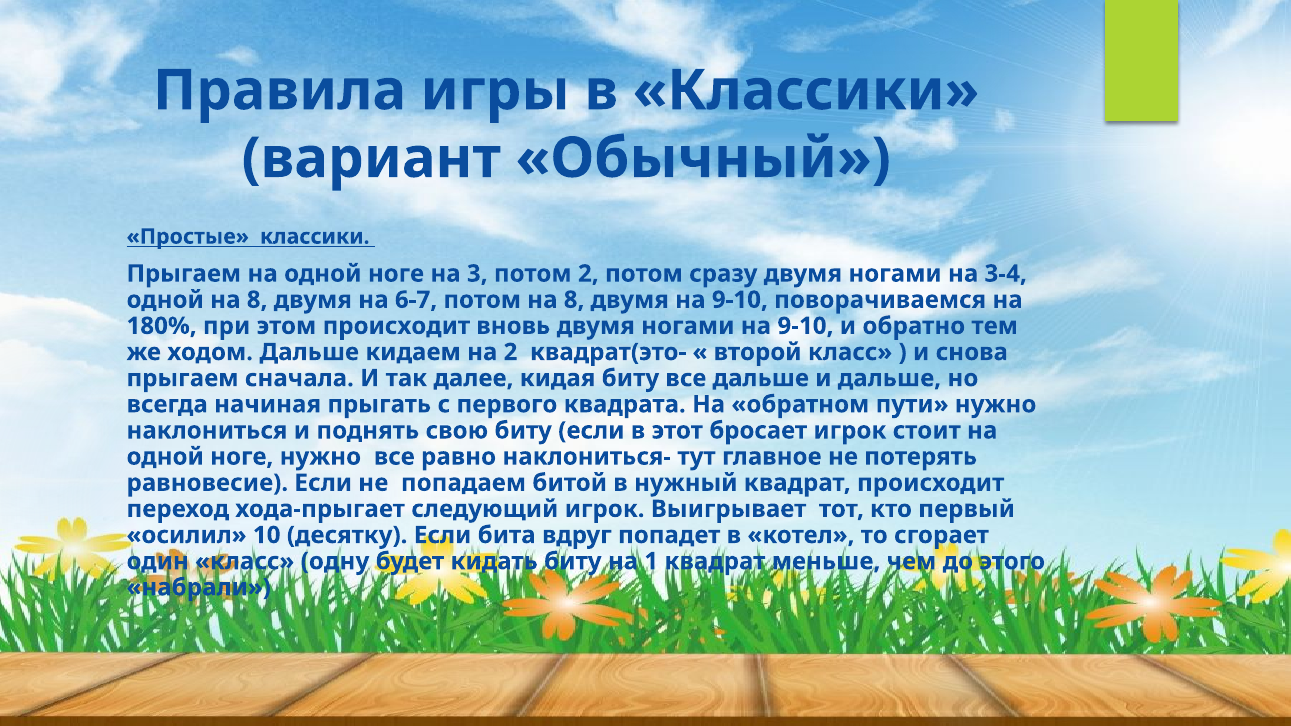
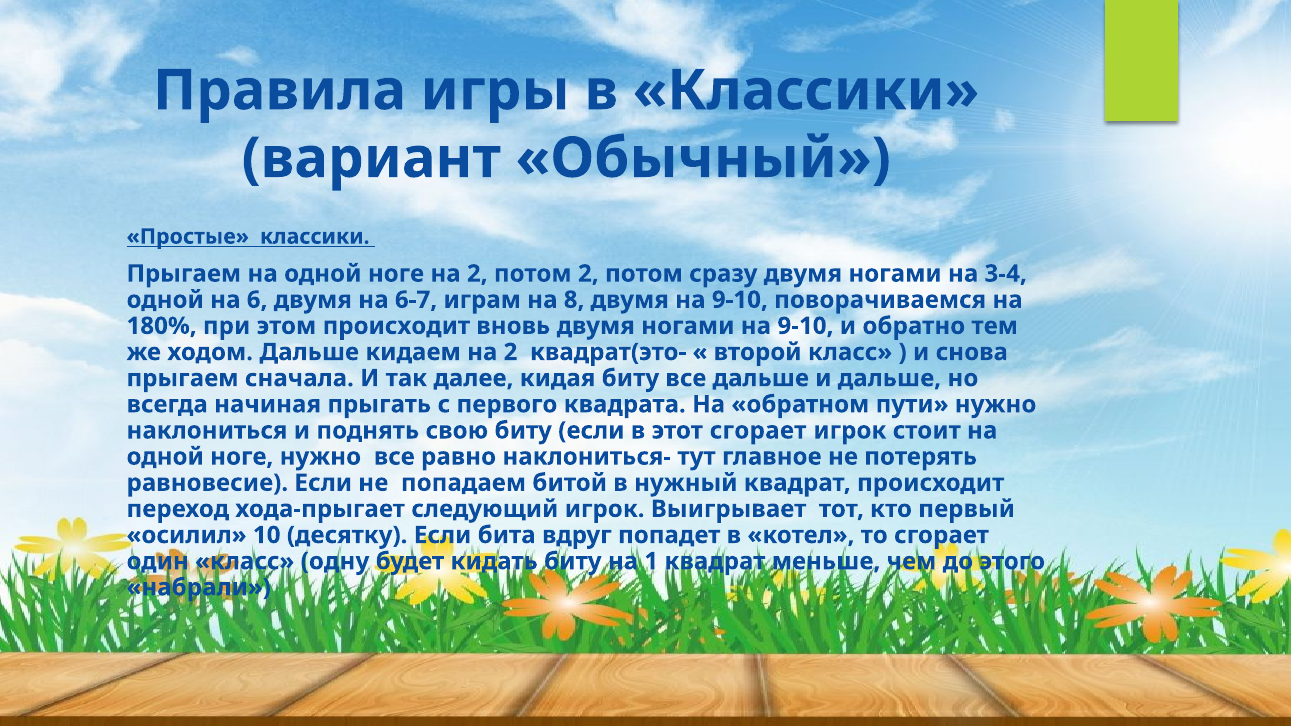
ноге на 3: 3 -> 2
одной на 8: 8 -> 6
6-7 потом: потом -> играм
этот бросает: бросает -> сгорает
